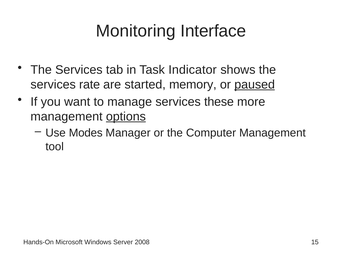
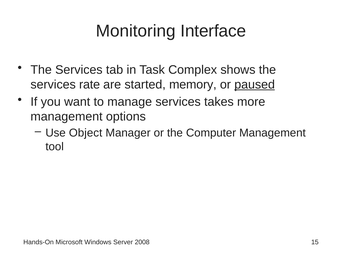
Indicator: Indicator -> Complex
these: these -> takes
options underline: present -> none
Modes: Modes -> Object
